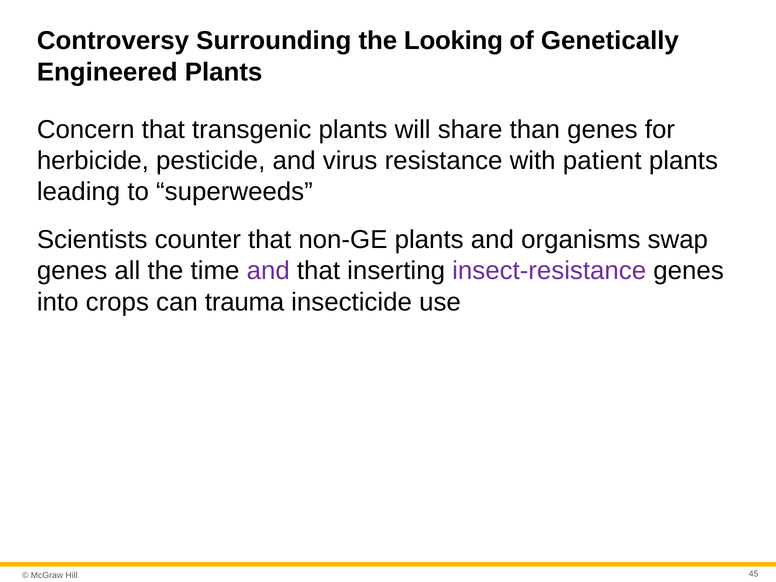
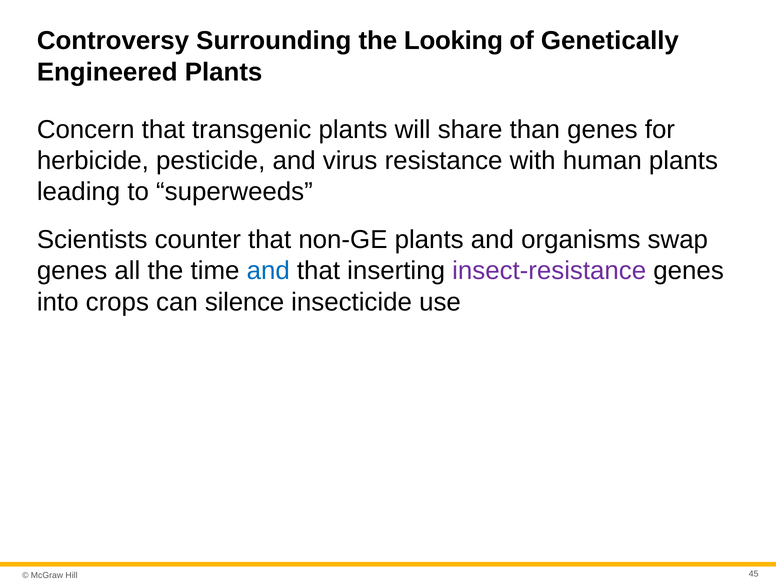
patient: patient -> human
and at (268, 271) colour: purple -> blue
trauma: trauma -> silence
